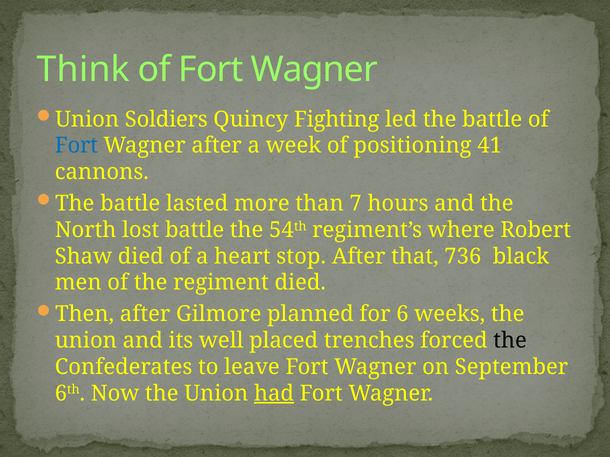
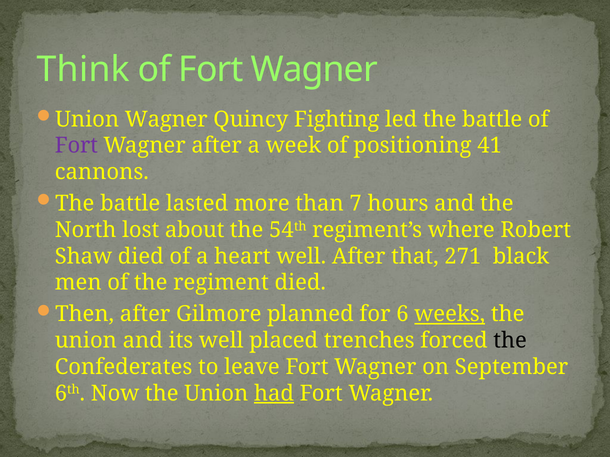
Union Soldiers: Soldiers -> Wagner
Fort at (76, 146) colour: blue -> purple
lost battle: battle -> about
heart stop: stop -> well
736: 736 -> 271
weeks underline: none -> present
